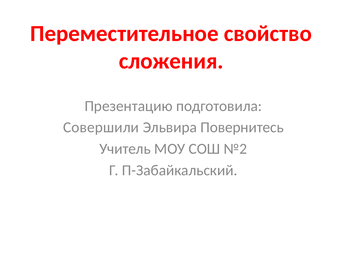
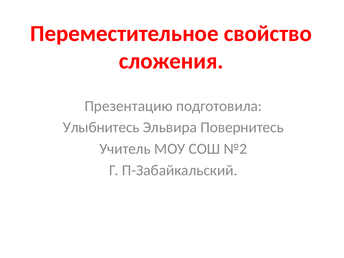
Совершили: Совершили -> Улыбнитесь
